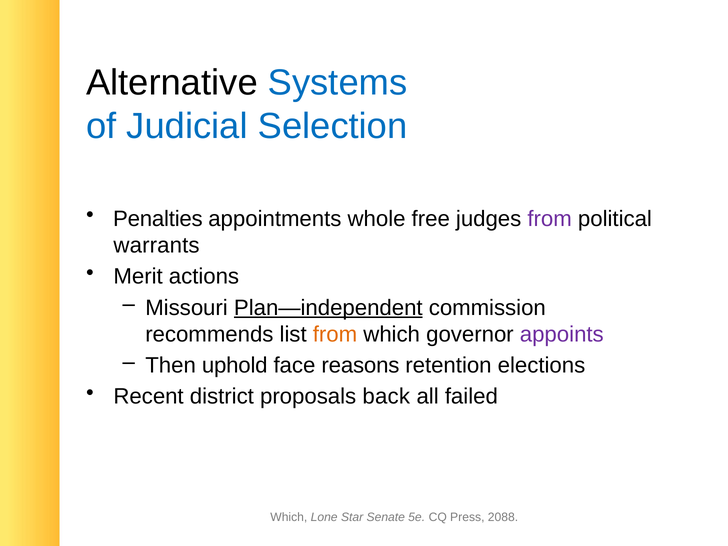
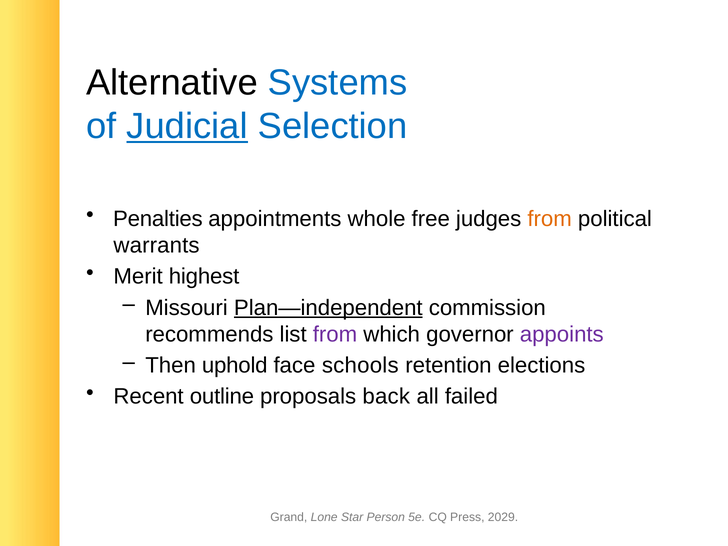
Judicial underline: none -> present
from at (550, 219) colour: purple -> orange
actions: actions -> highest
from at (335, 334) colour: orange -> purple
reasons: reasons -> schools
district: district -> outline
Which at (289, 517): Which -> Grand
Senate: Senate -> Person
2088: 2088 -> 2029
